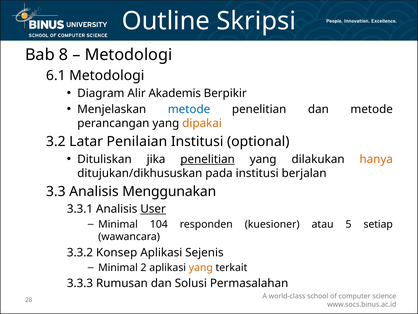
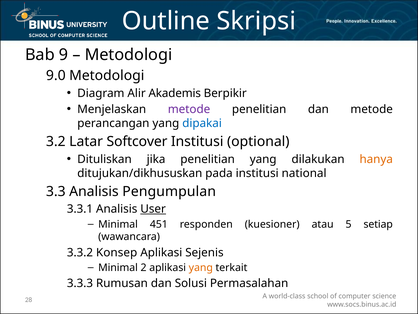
8: 8 -> 9
6.1: 6.1 -> 9.0
metode at (189, 109) colour: blue -> purple
dipakai colour: orange -> blue
Penilaian: Penilaian -> Softcover
penelitian at (208, 159) underline: present -> none
berjalan: berjalan -> national
Menggunakan: Menggunakan -> Pengumpulan
104: 104 -> 451
